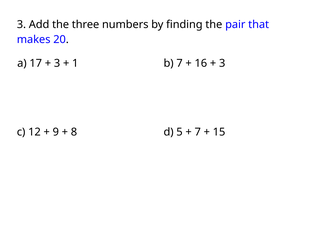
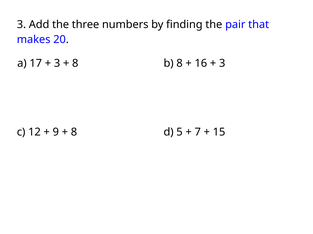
1 at (75, 63): 1 -> 8
b 7: 7 -> 8
